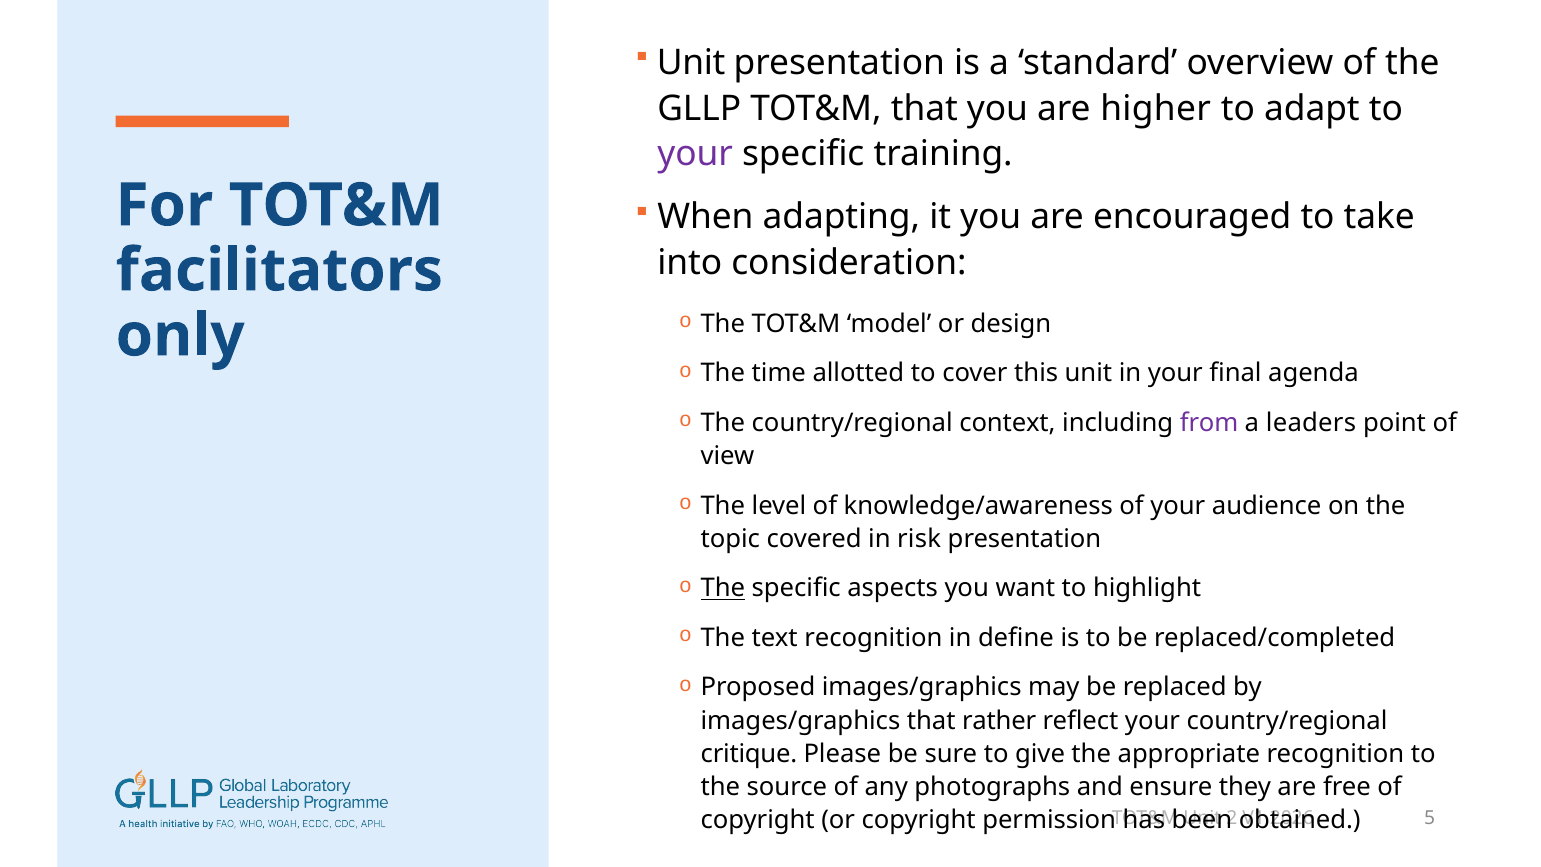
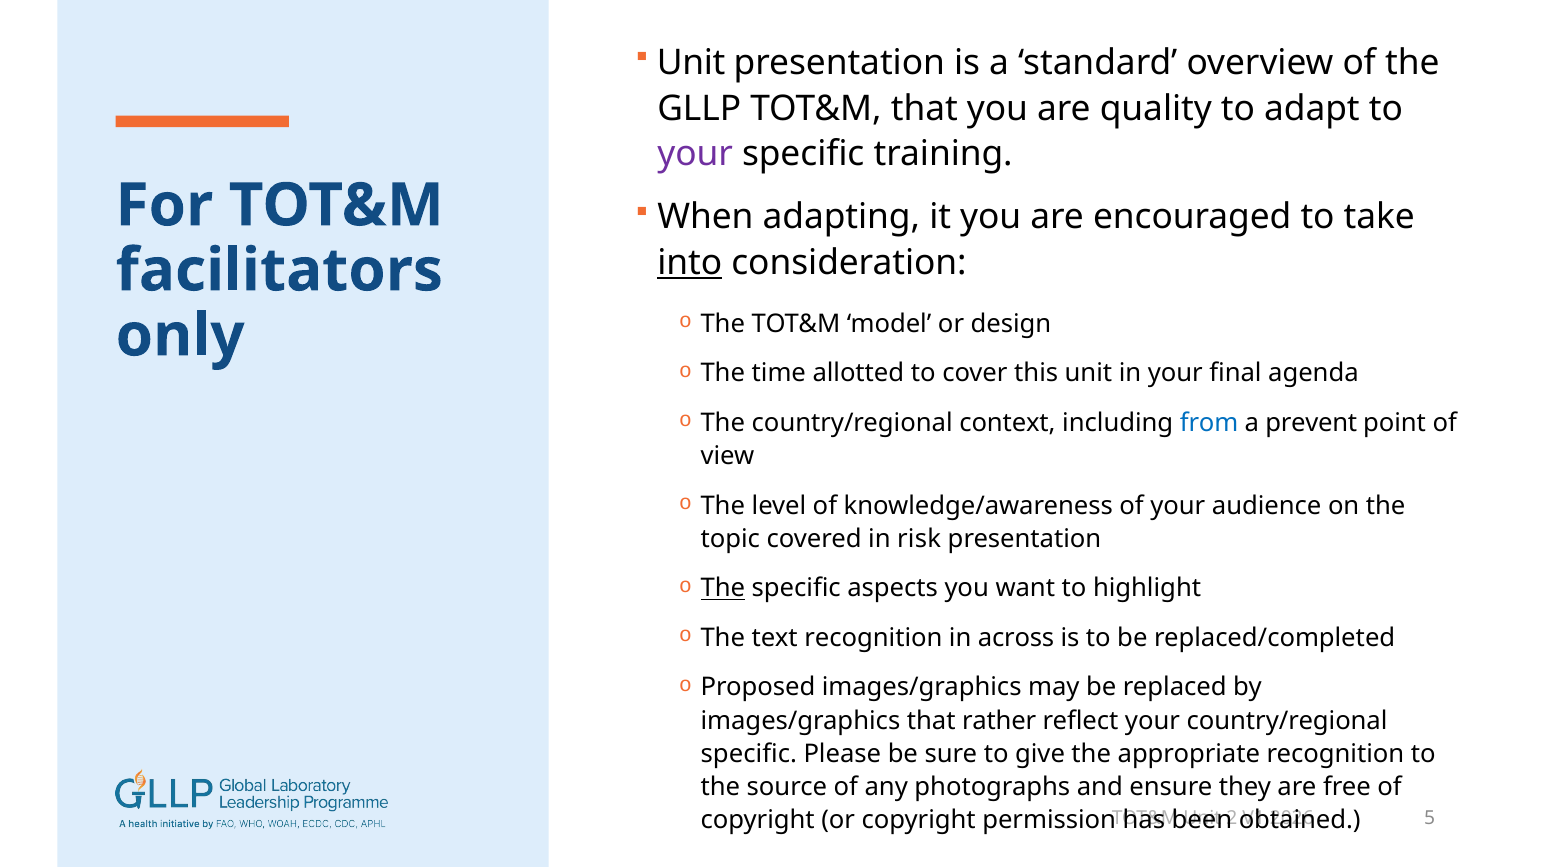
higher: higher -> quality
into underline: none -> present
from colour: purple -> blue
leaders: leaders -> prevent
define: define -> across
critique at (749, 754): critique -> specific
